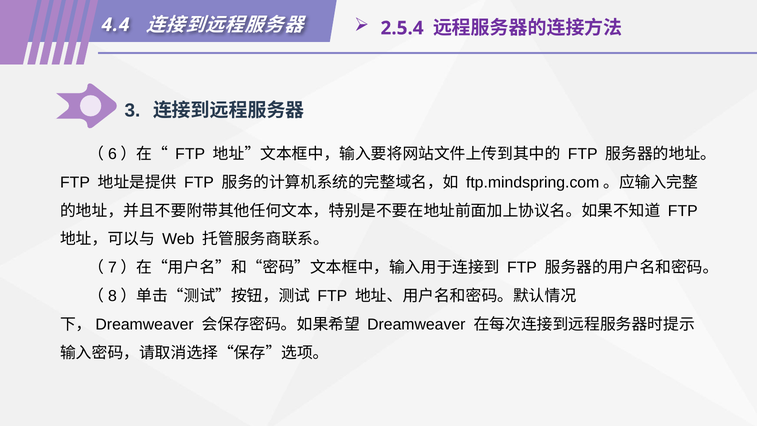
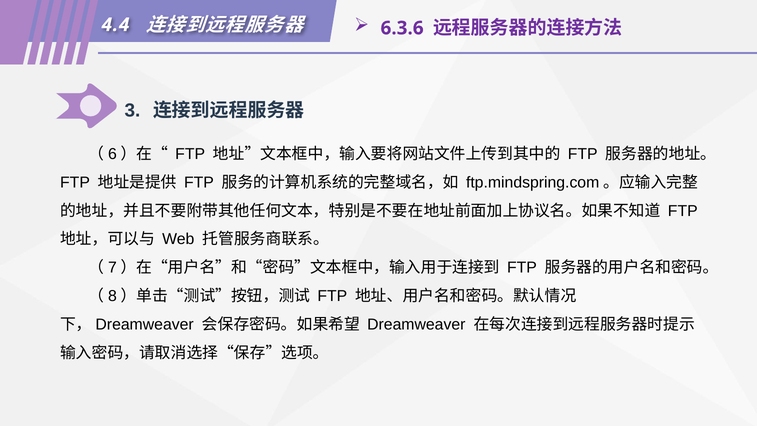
2.5.4: 2.5.4 -> 6.3.6
